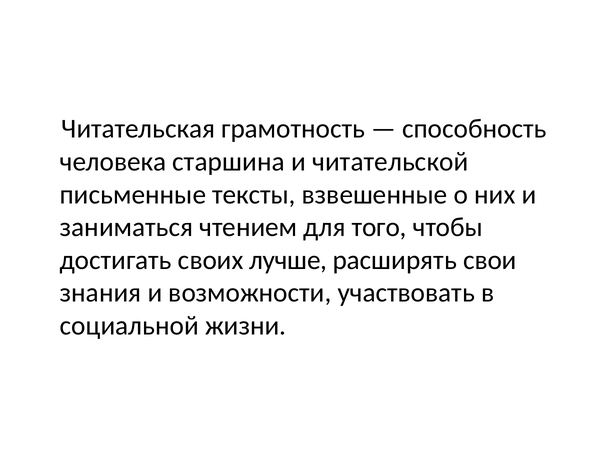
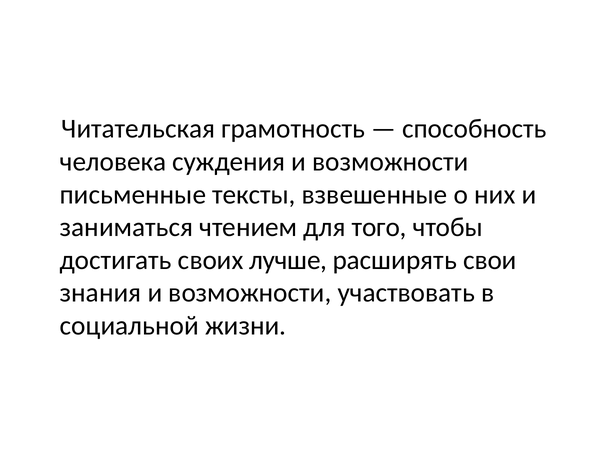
старшина: старшина -> суждения
читательской at (390, 162): читательской -> возможности
